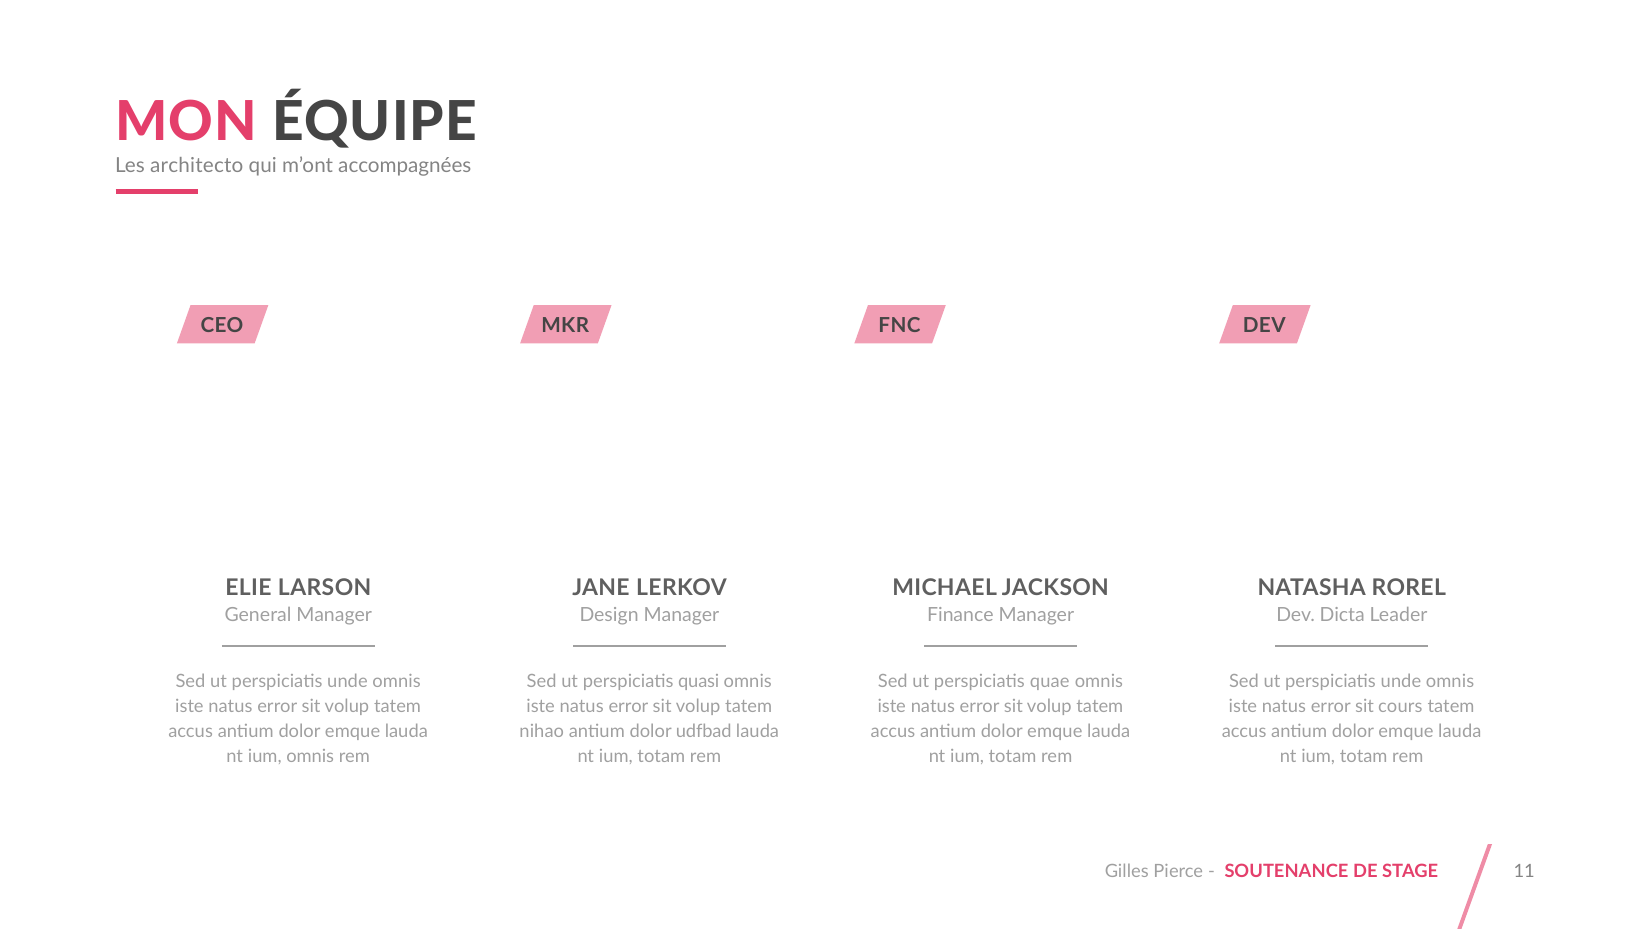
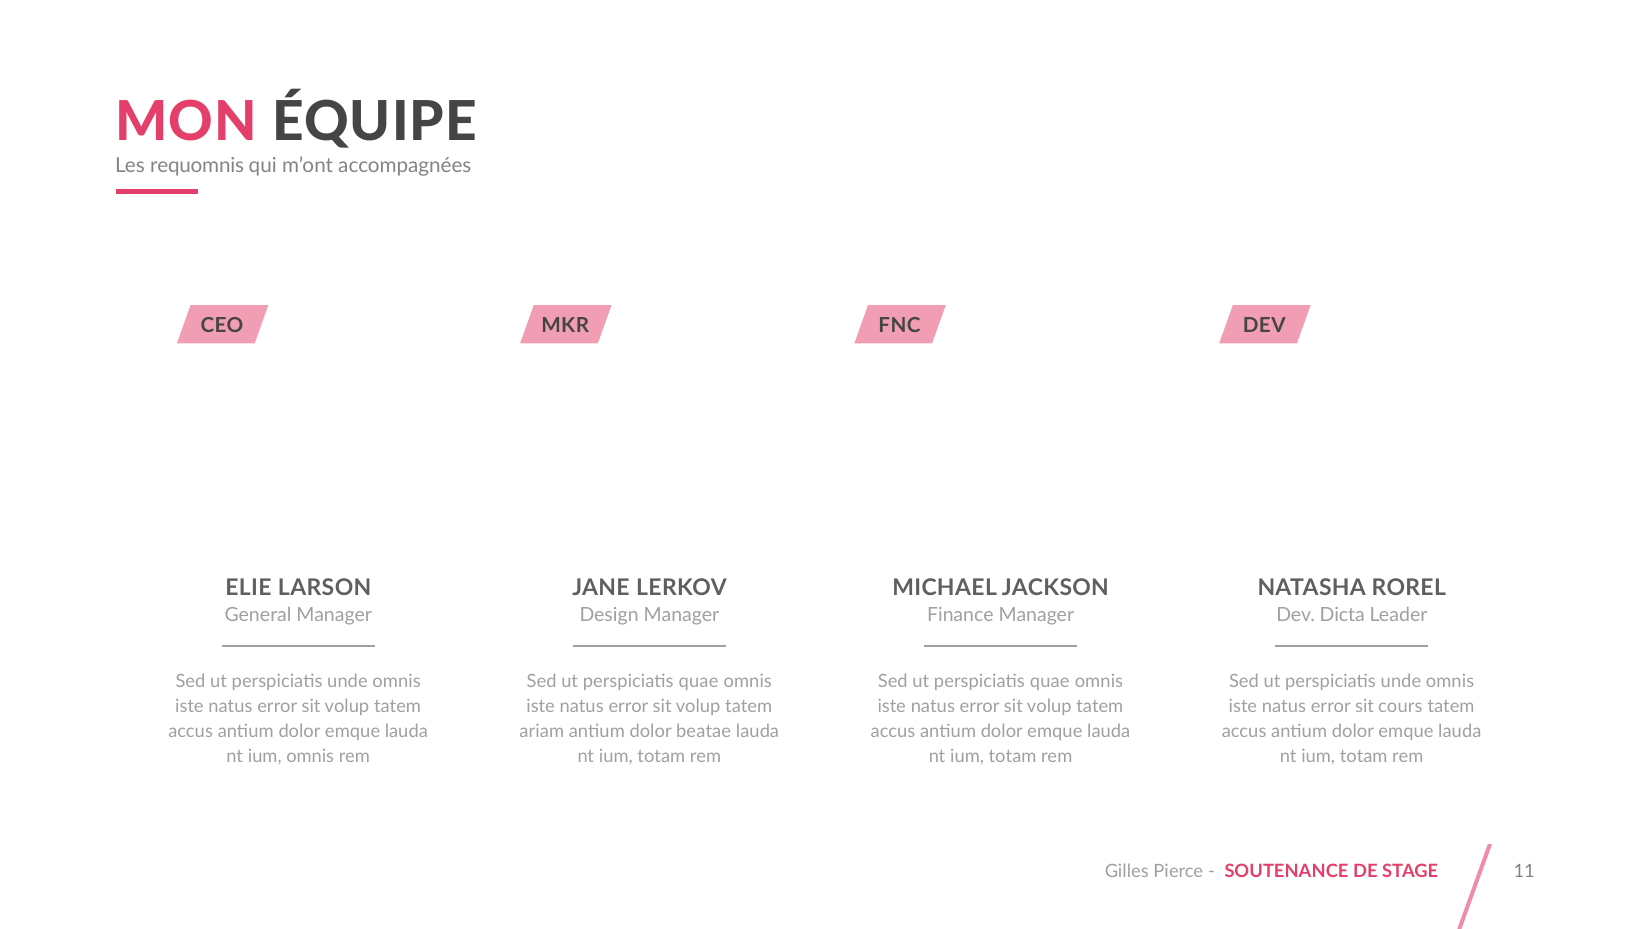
architecto: architecto -> requomnis
quasi at (699, 681): quasi -> quae
nihao: nihao -> ariam
udfbad: udfbad -> beatae
